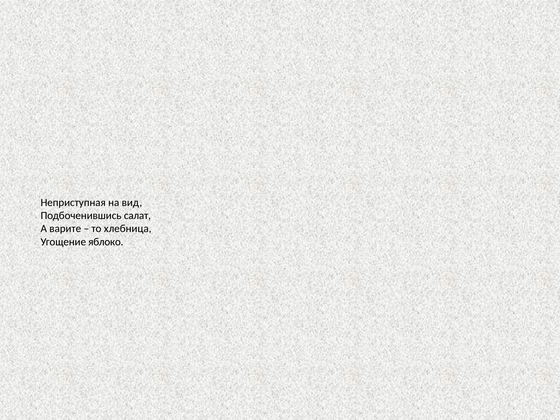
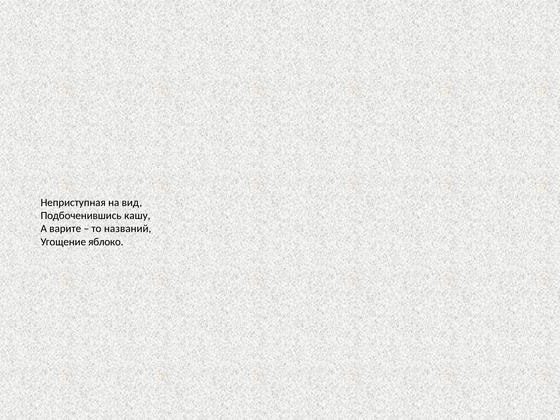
салат: салат -> кашу
хлебница: хлебница -> названий
